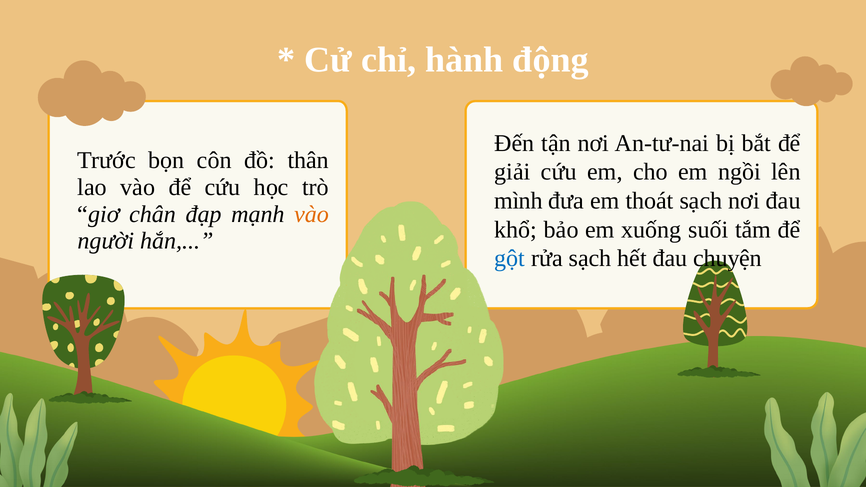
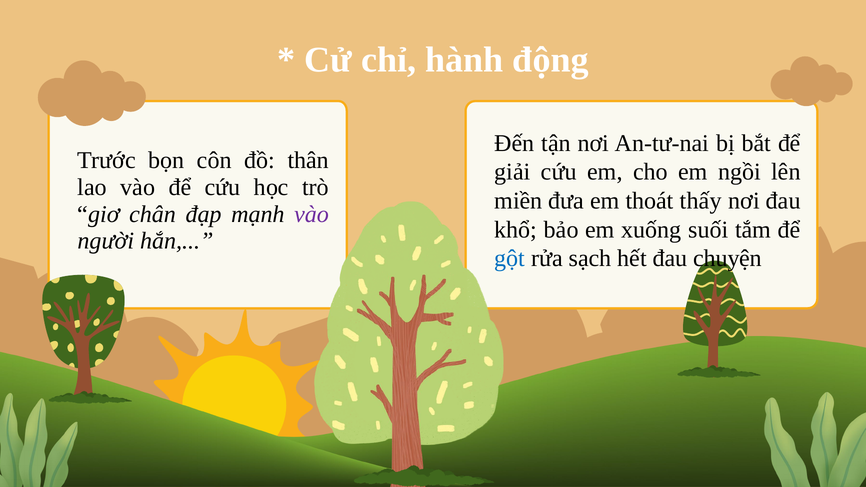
mình: mình -> miền
thoát sạch: sạch -> thấy
vào at (312, 214) colour: orange -> purple
